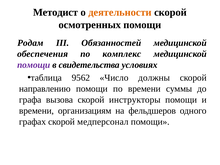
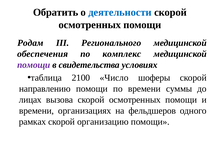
Методист: Методист -> Обратить
деятельности colour: orange -> blue
Обязанностей: Обязанностей -> Регионального
9562: 9562 -> 2100
должны: должны -> шоферы
графа: графа -> лицах
вызова скорой инструкторы: инструкторы -> осмотренных
организациям: организациям -> организациях
графах: графах -> рамках
медперсонал: медперсонал -> организацию
